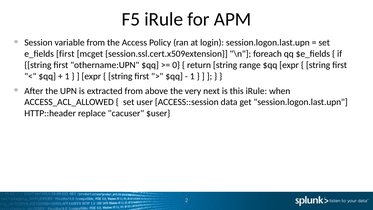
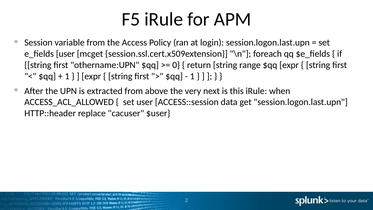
e_fields first: first -> user
